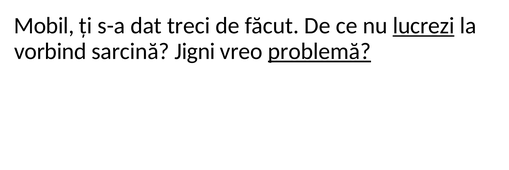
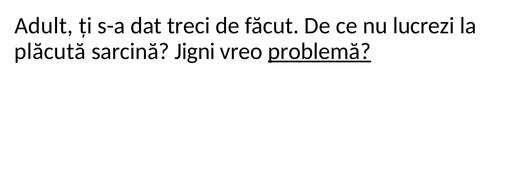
Mobil: Mobil -> Adult
lucrezi underline: present -> none
vorbind: vorbind -> plăcută
